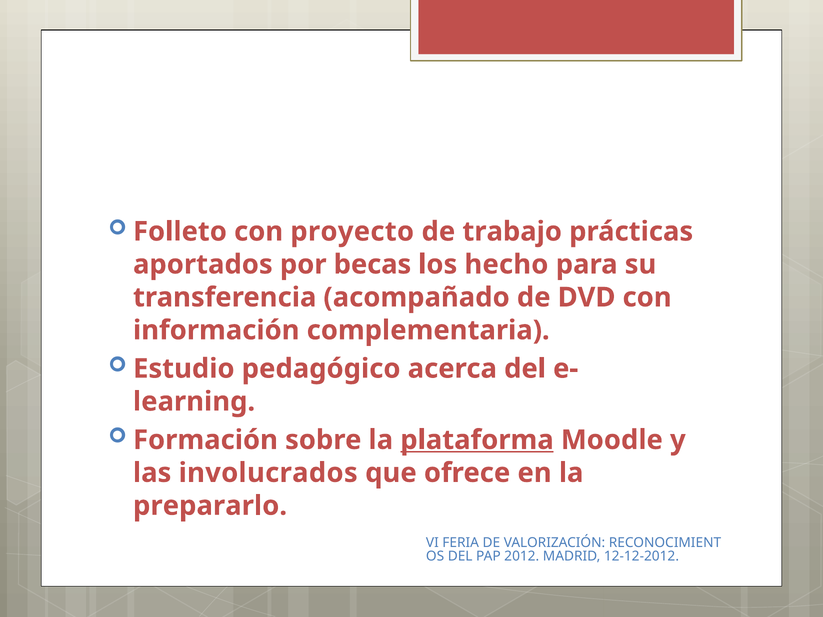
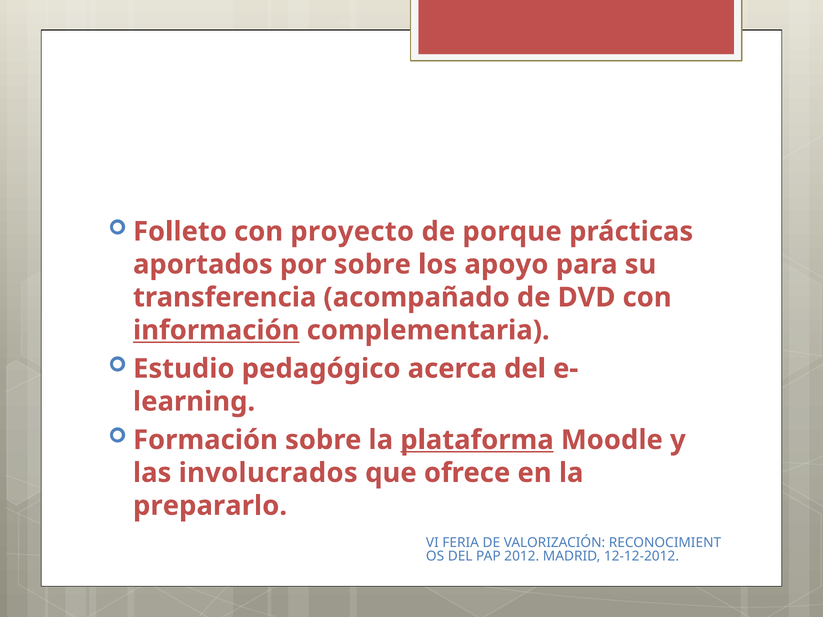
trabajo: trabajo -> porque
por becas: becas -> sobre
hecho: hecho -> apoyo
información underline: none -> present
